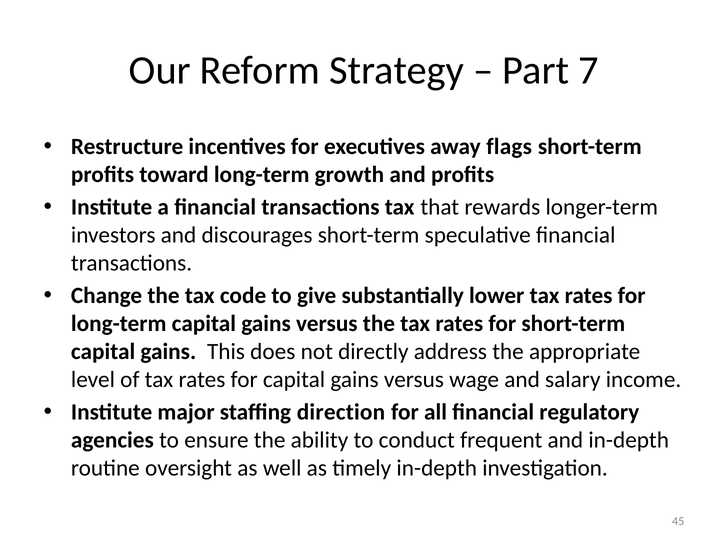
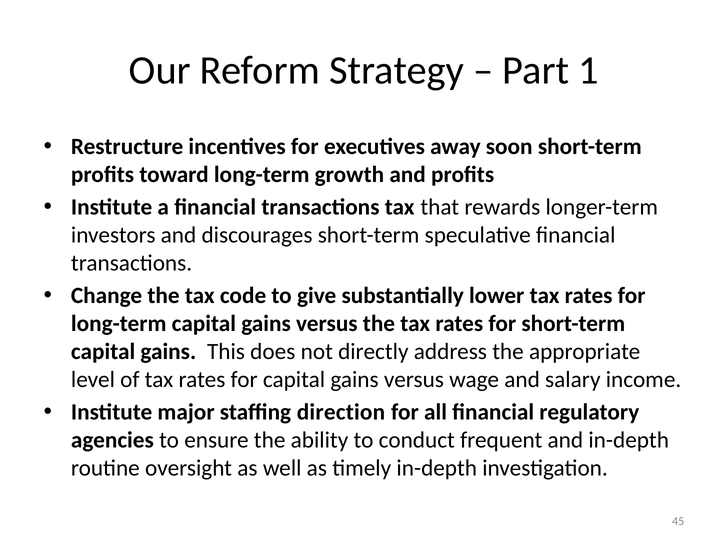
7: 7 -> 1
flags: flags -> soon
